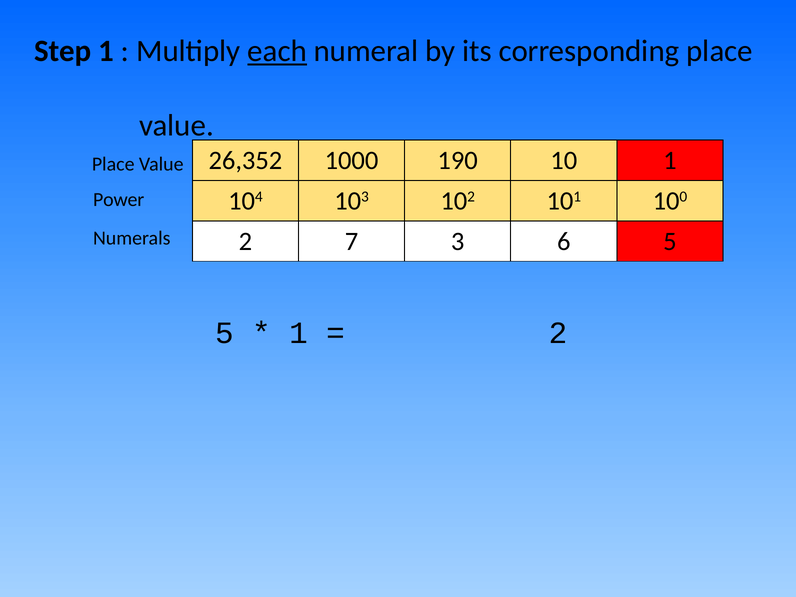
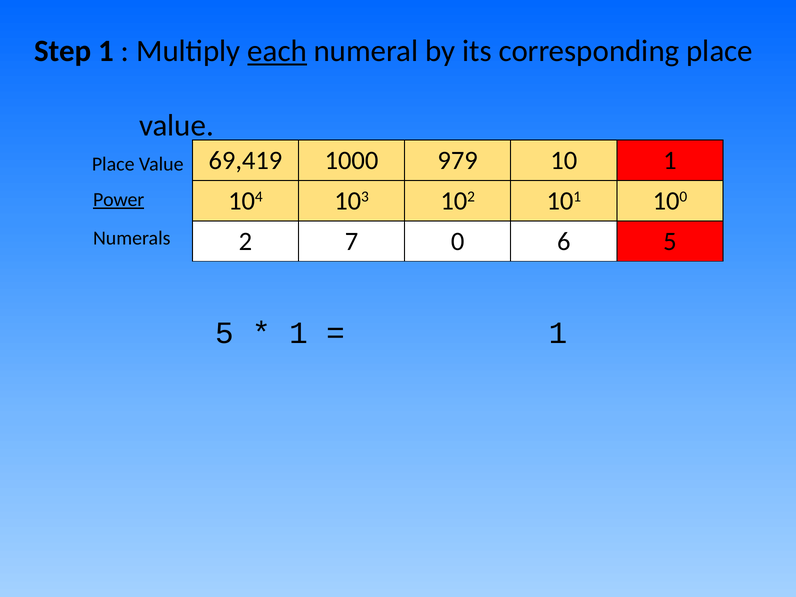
26,352: 26,352 -> 69,419
190: 190 -> 979
Power underline: none -> present
3: 3 -> 0
2 at (558, 333): 2 -> 1
